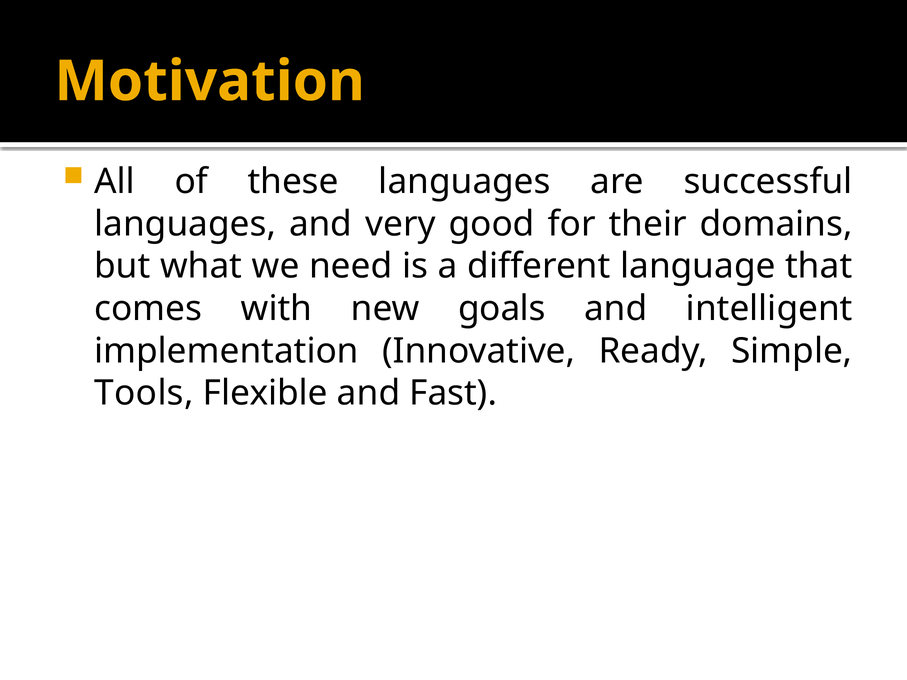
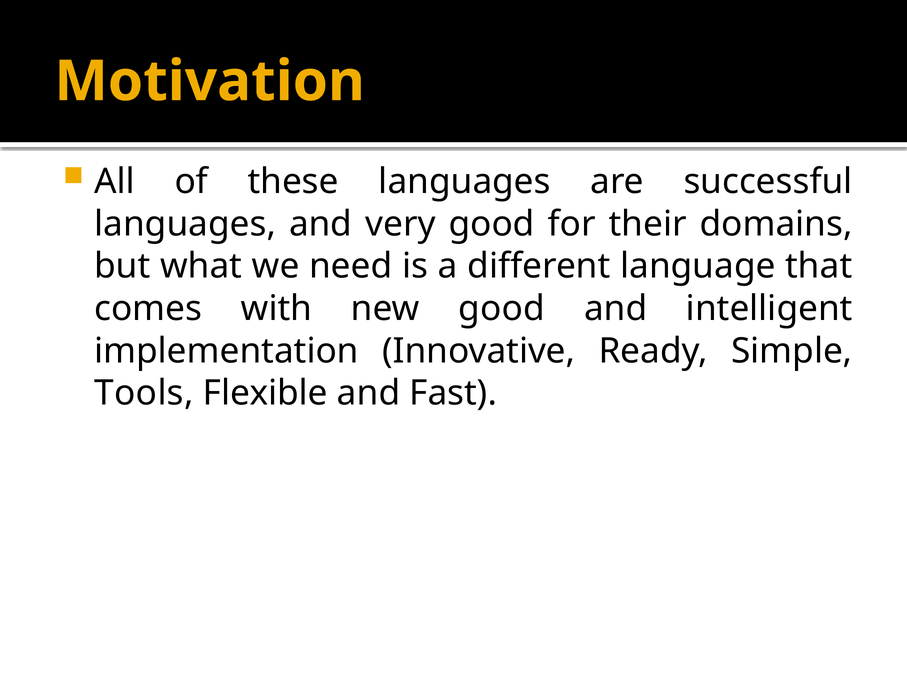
new goals: goals -> good
